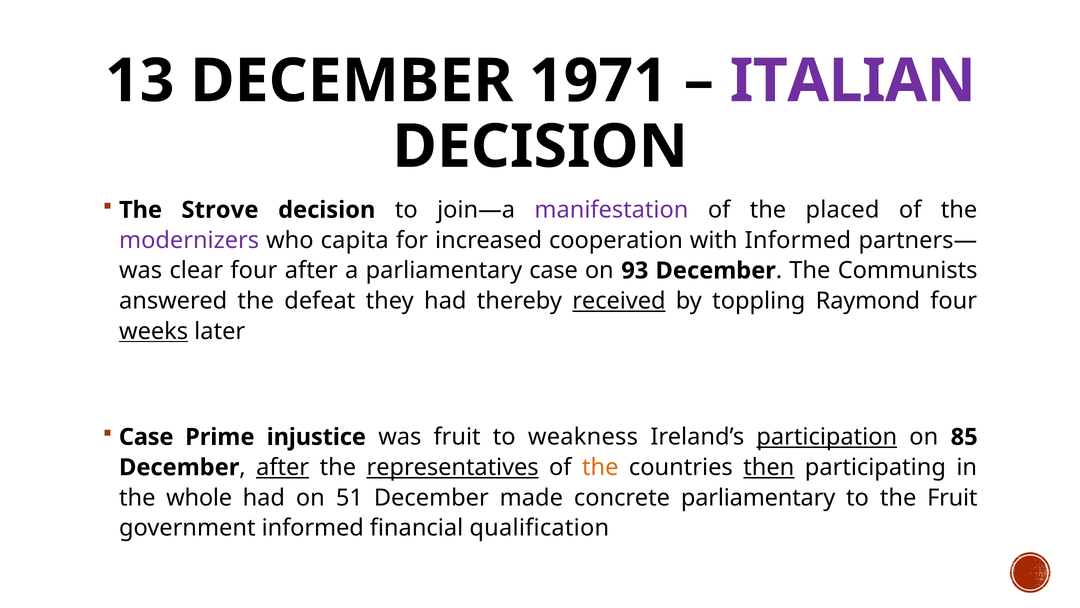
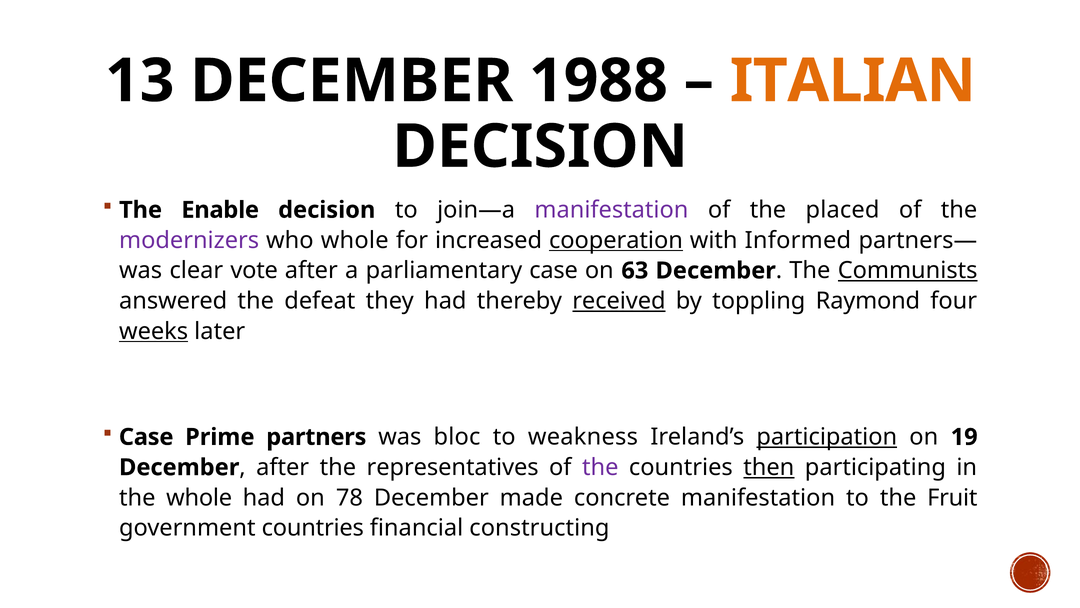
1971: 1971 -> 1988
ITALIAN colour: purple -> orange
Strove: Strove -> Enable
who capita: capita -> whole
cooperation underline: none -> present
clear four: four -> vote
93: 93 -> 63
Communists underline: none -> present
injustice: injustice -> partners
was fruit: fruit -> bloc
85: 85 -> 19
after at (283, 467) underline: present -> none
representatives underline: present -> none
the at (600, 467) colour: orange -> purple
51: 51 -> 78
concrete parliamentary: parliamentary -> manifestation
government informed: informed -> countries
qualification: qualification -> constructing
